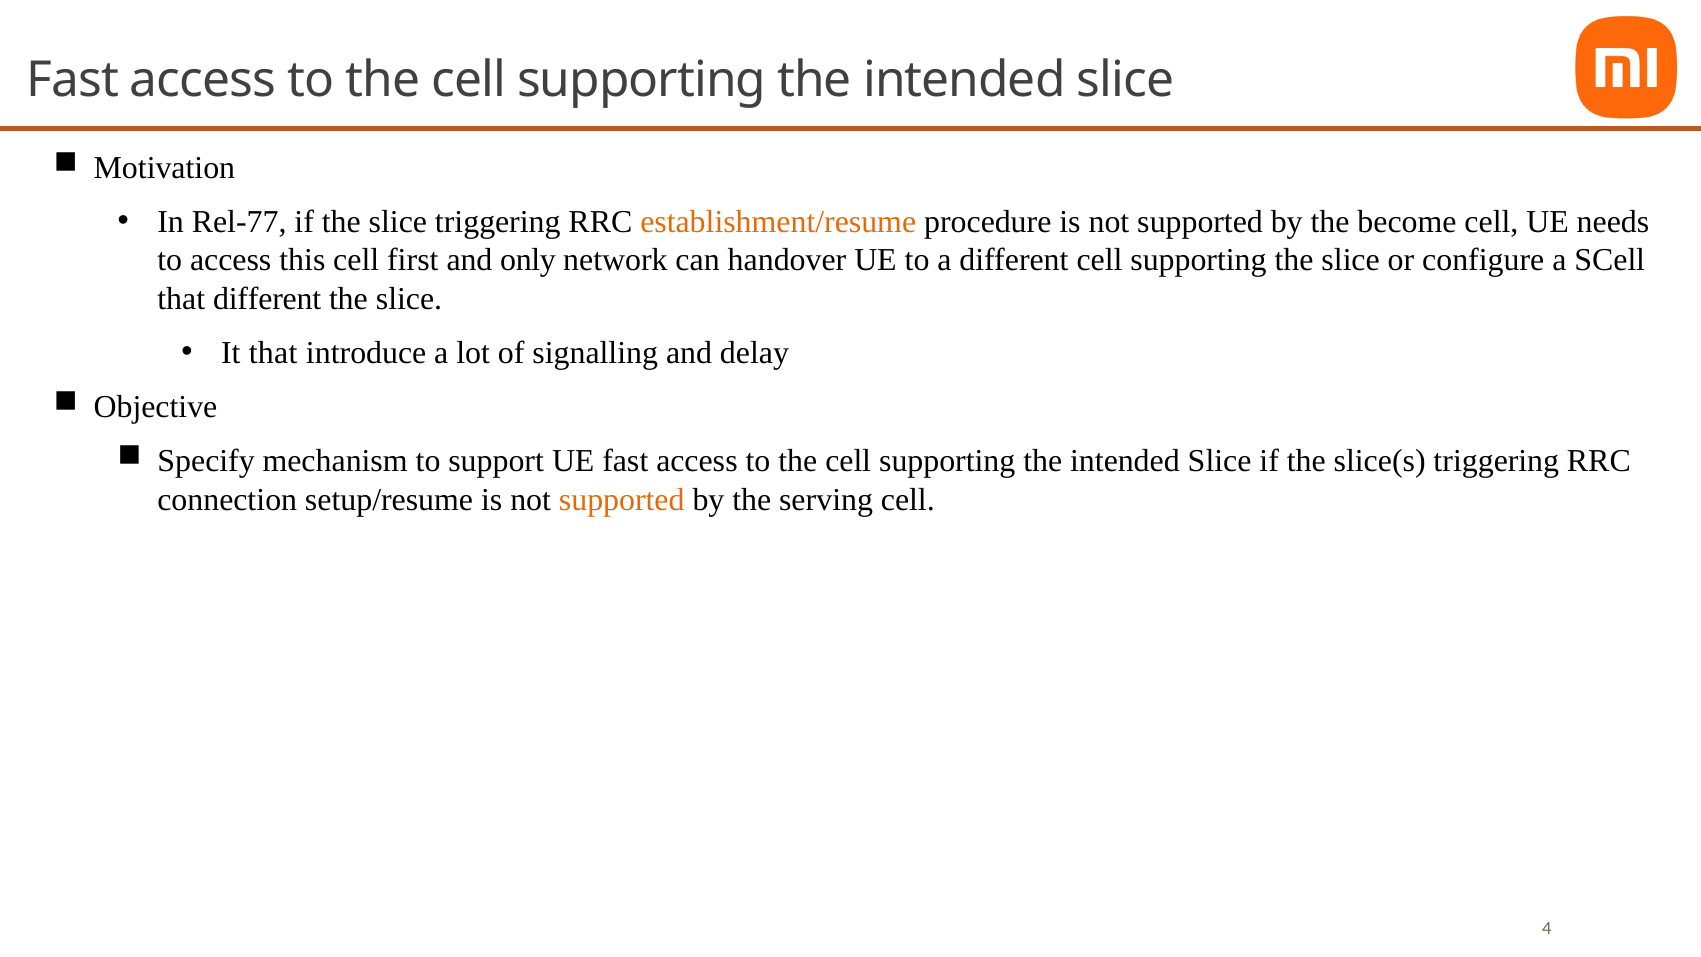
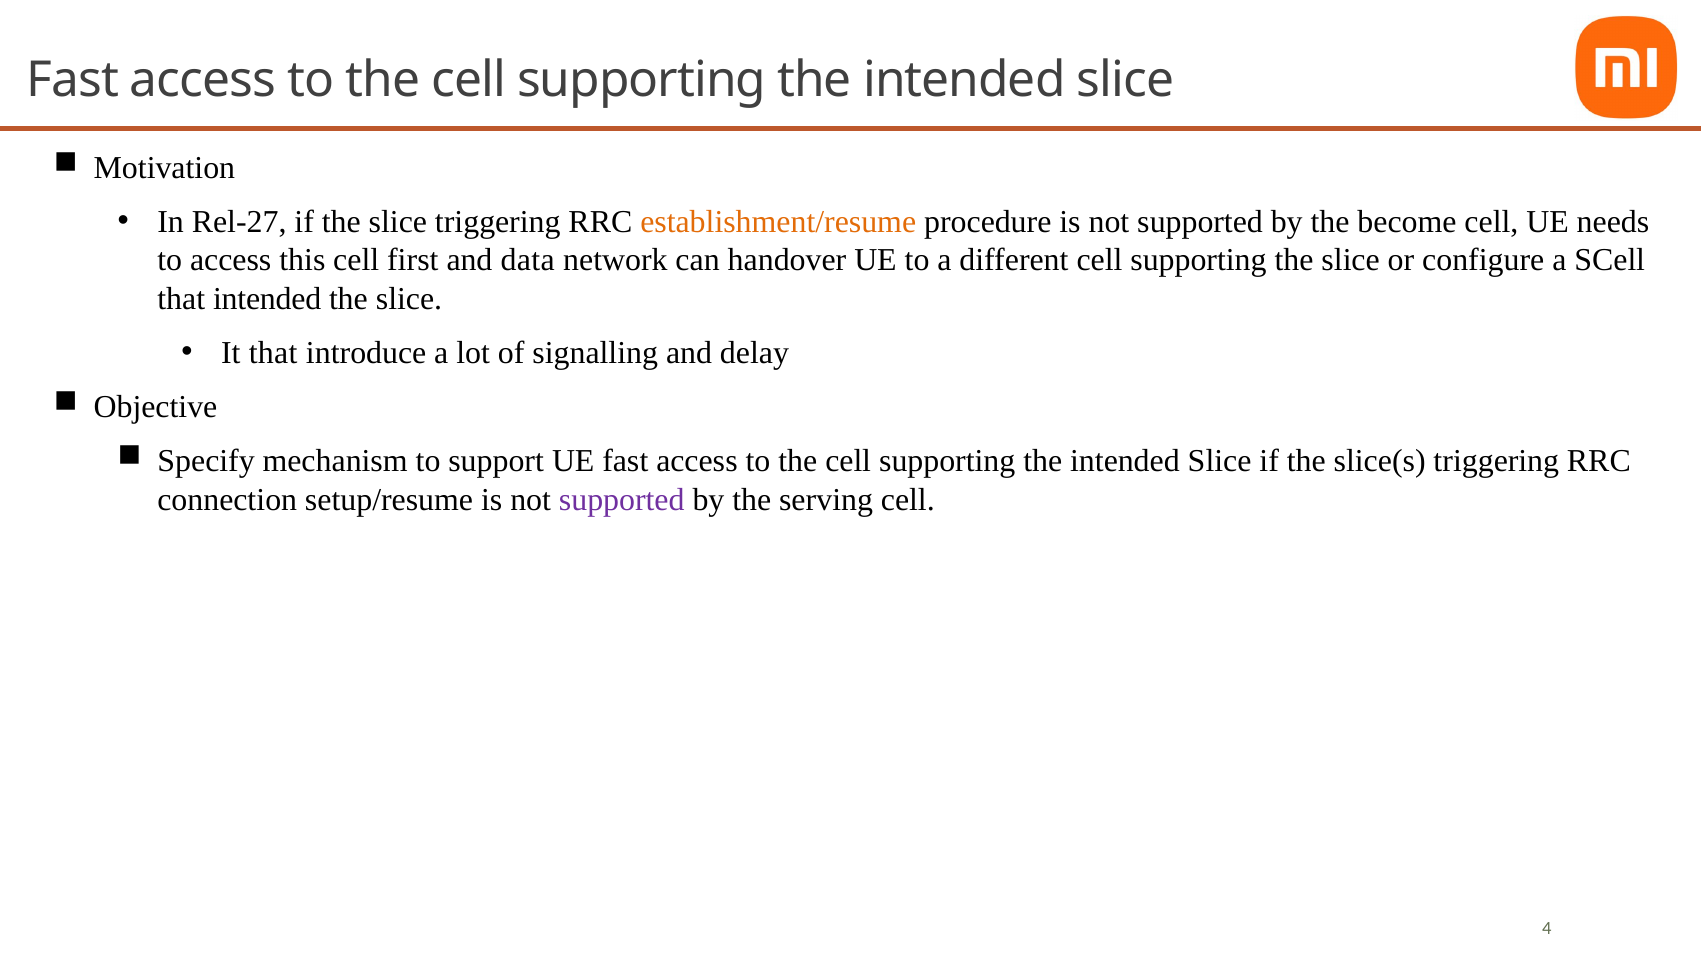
Rel-77: Rel-77 -> Rel-27
only: only -> data
that different: different -> intended
supported at (622, 500) colour: orange -> purple
